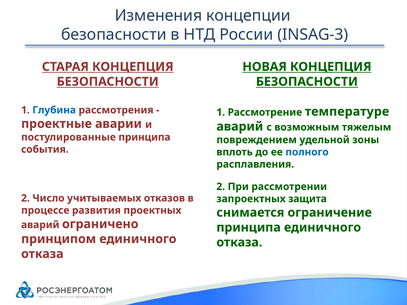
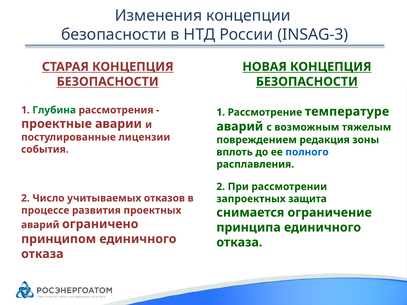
Глубина colour: blue -> green
постулированные принципа: принципа -> лицензии
удельной: удельной -> редакция
